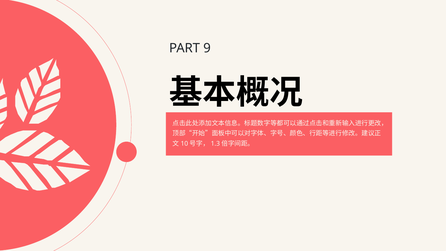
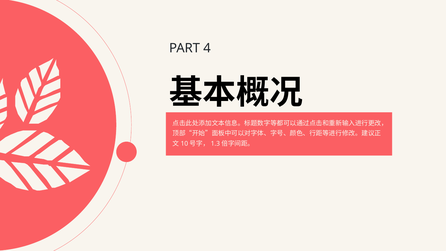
9: 9 -> 4
